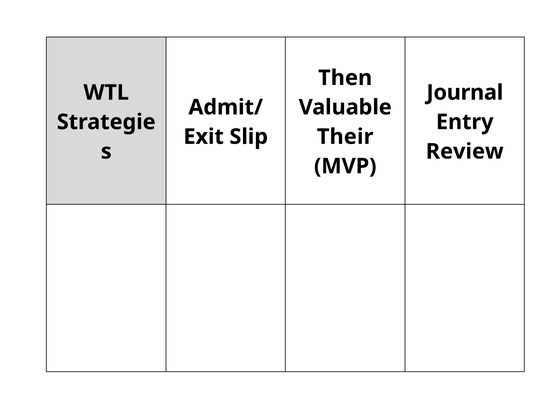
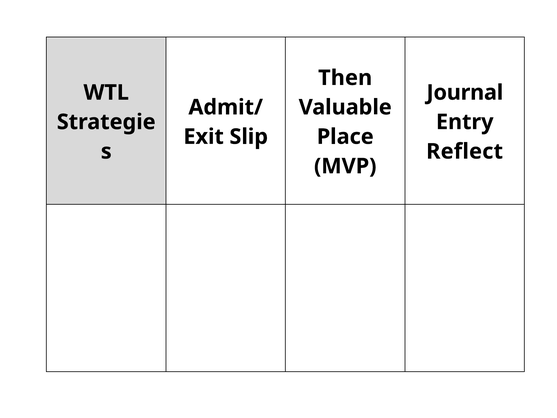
Their: Their -> Place
Review: Review -> Reflect
